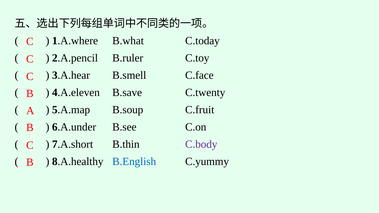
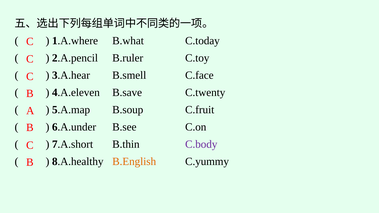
B.English colour: blue -> orange
